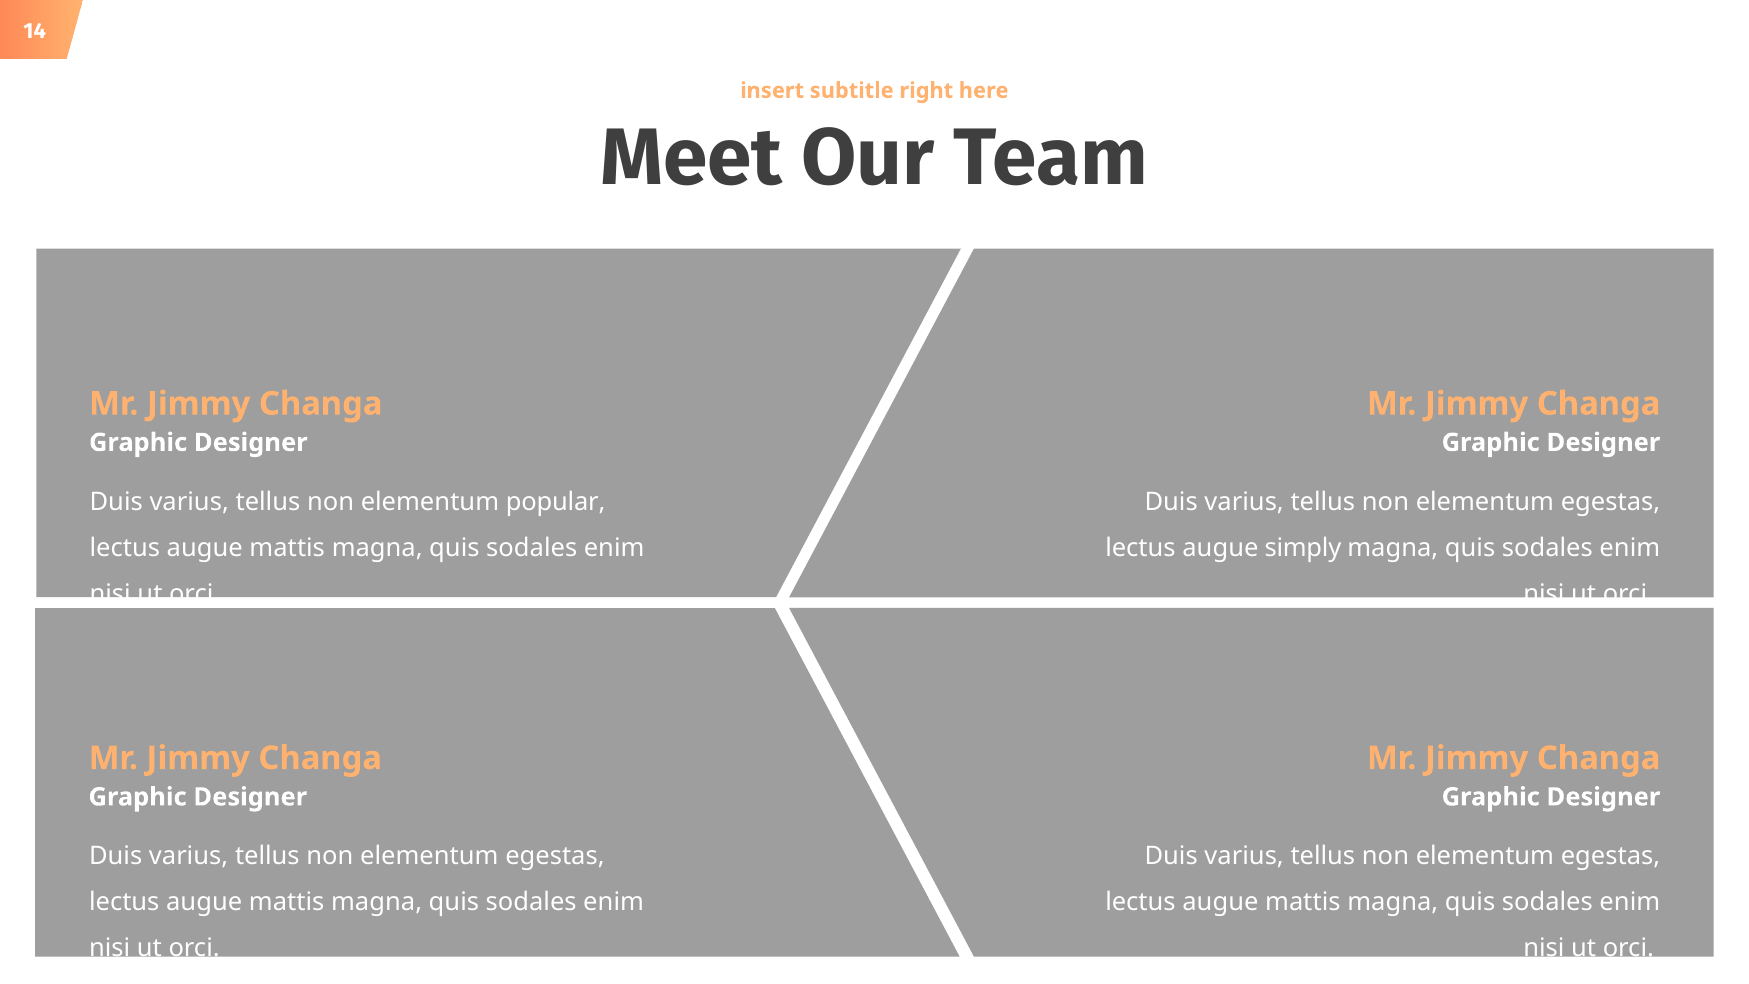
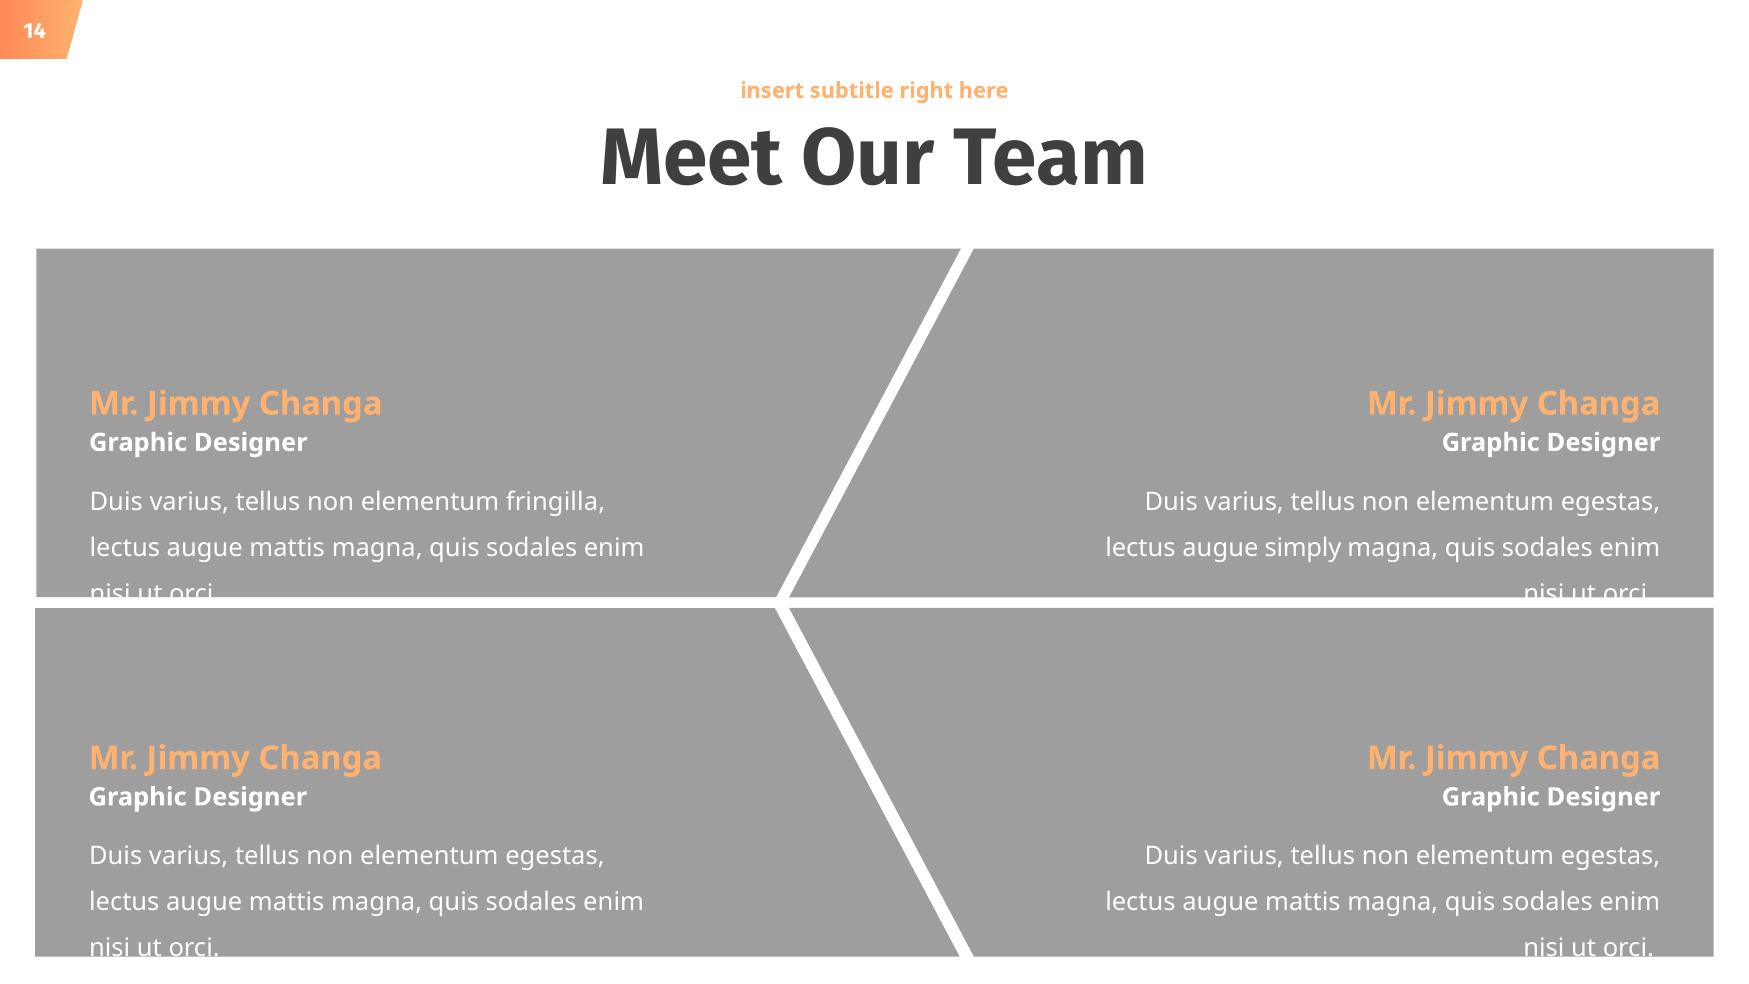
popular: popular -> fringilla
